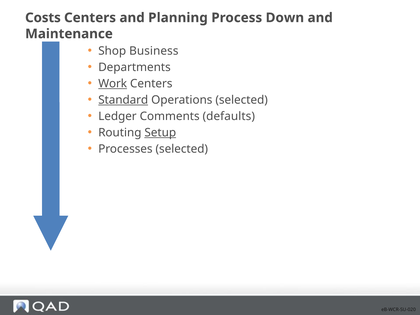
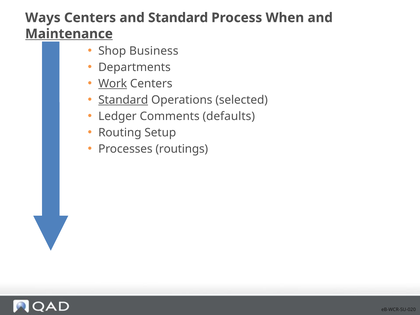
Costs: Costs -> Ways
and Planning: Planning -> Standard
Down: Down -> When
Maintenance underline: none -> present
Setup underline: present -> none
Processes selected: selected -> routings
